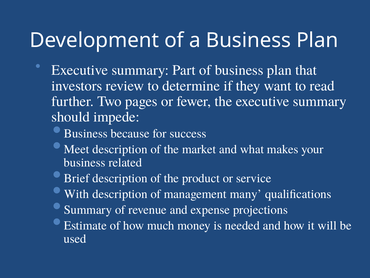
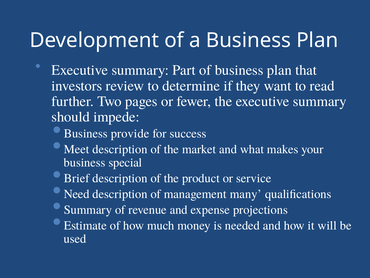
because: because -> provide
related: related -> special
With: With -> Need
